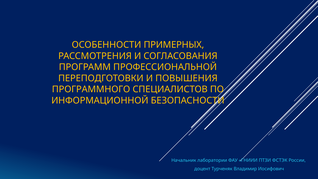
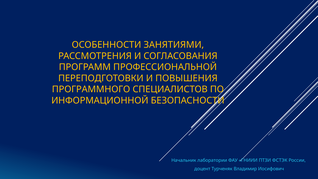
ПРИМЕРНЫХ: ПРИМЕРНЫХ -> ЗАНЯТИЯМИ
